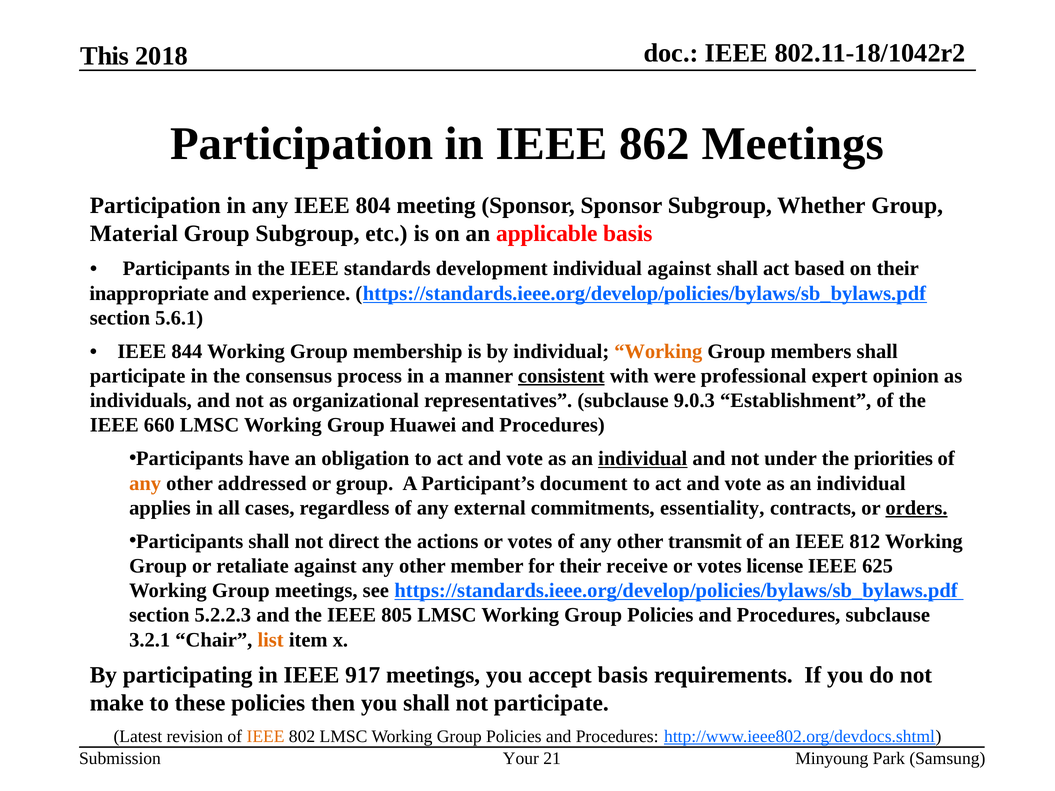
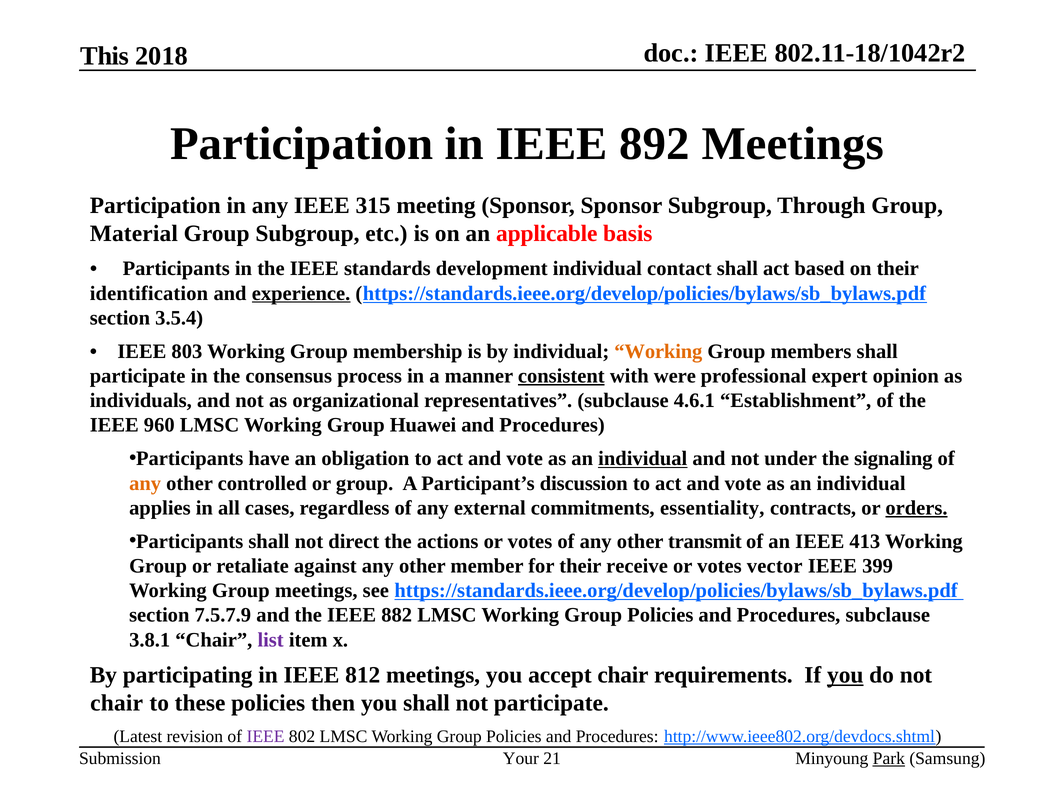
862: 862 -> 892
804: 804 -> 315
Whether: Whether -> Through
individual against: against -> contact
inappropriate: inappropriate -> identification
experience underline: none -> present
5.6.1: 5.6.1 -> 3.5.4
844: 844 -> 803
9.0.3: 9.0.3 -> 4.6.1
660: 660 -> 960
priorities: priorities -> signaling
addressed: addressed -> controlled
document: document -> discussion
812: 812 -> 413
license: license -> vector
625: 625 -> 399
5.2.2.3: 5.2.2.3 -> 7.5.7.9
805: 805 -> 882
3.2.1: 3.2.1 -> 3.8.1
list colour: orange -> purple
917: 917 -> 812
accept basis: basis -> chair
you at (845, 675) underline: none -> present
make at (117, 703): make -> chair
IEEE at (266, 736) colour: orange -> purple
Park underline: none -> present
